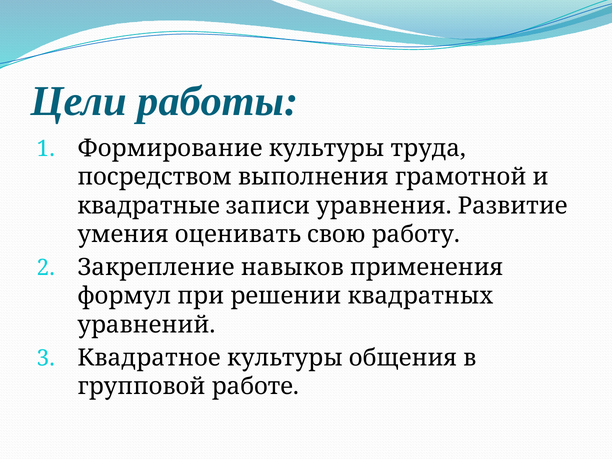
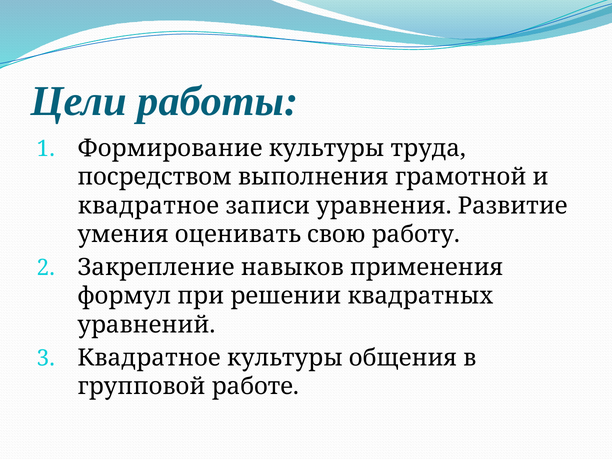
квадратные at (149, 206): квадратные -> квадратное
